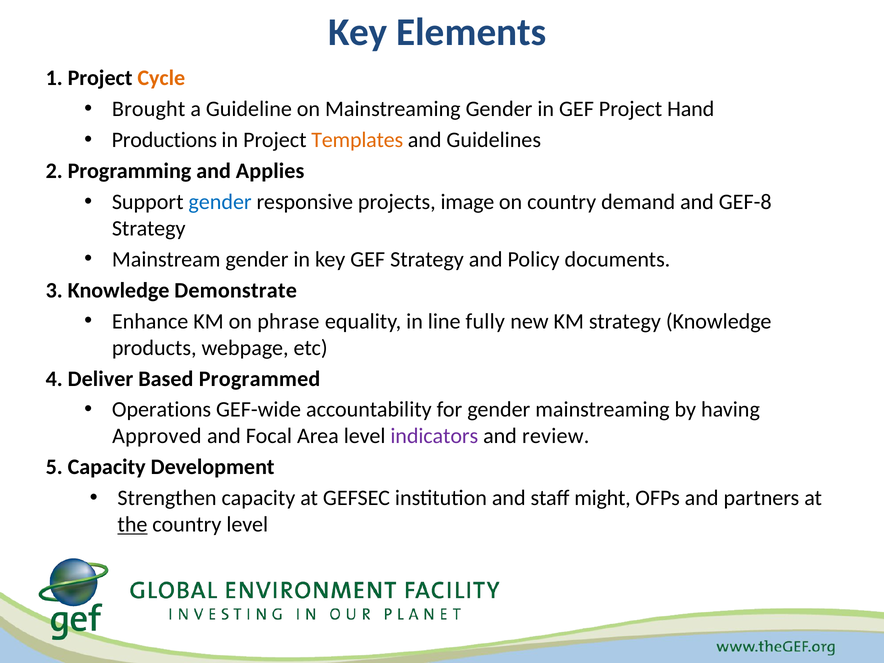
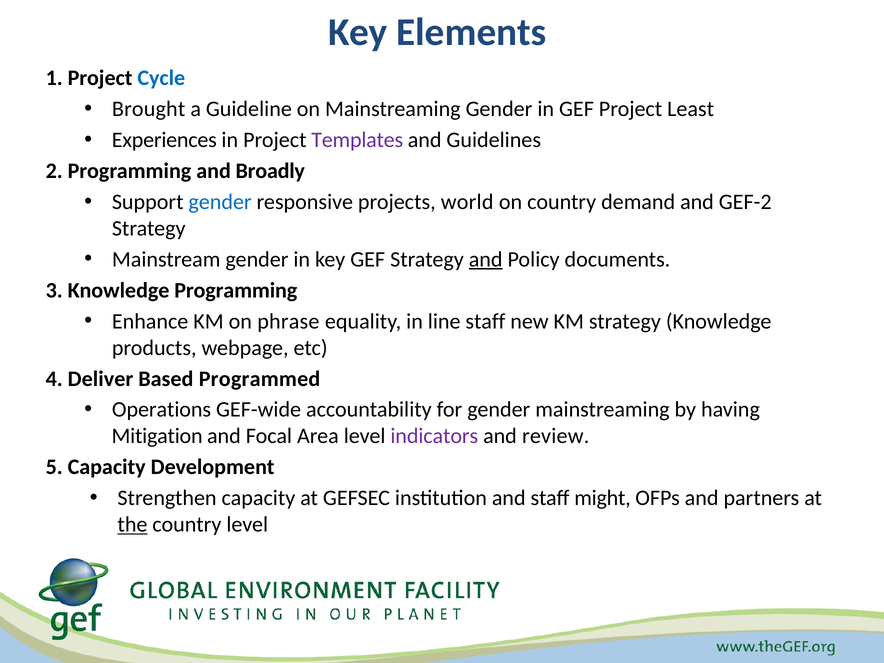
Cycle colour: orange -> blue
Hand: Hand -> Least
Productions: Productions -> Experiences
Templates colour: orange -> purple
Applies: Applies -> Broadly
image: image -> world
GEF-8: GEF-8 -> GEF-2
and at (486, 259) underline: none -> present
Knowledge Demonstrate: Demonstrate -> Programming
line fully: fully -> staff
Approved: Approved -> Mitigation
